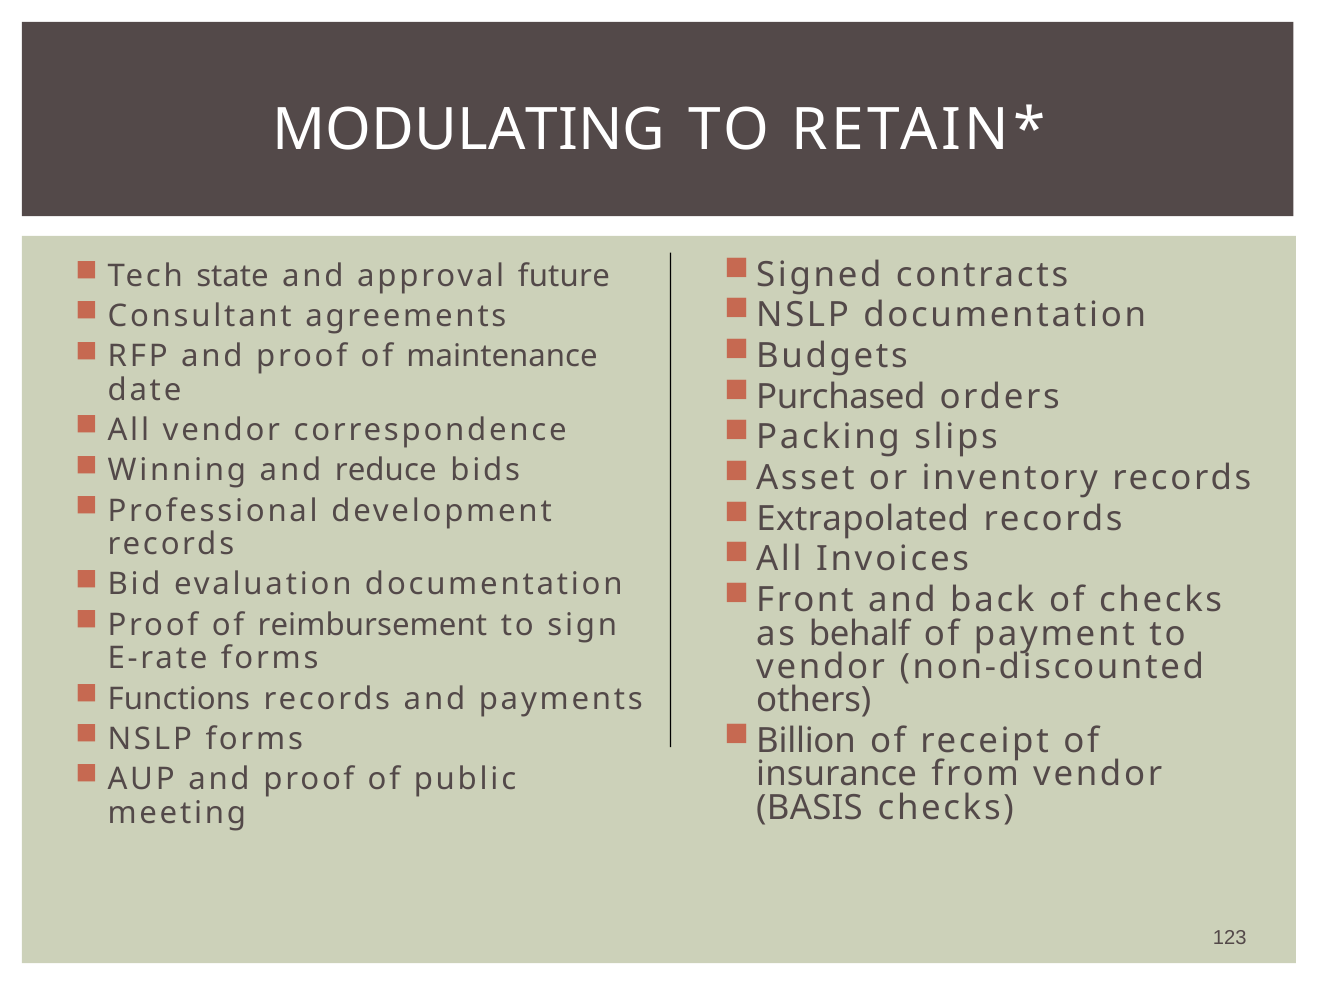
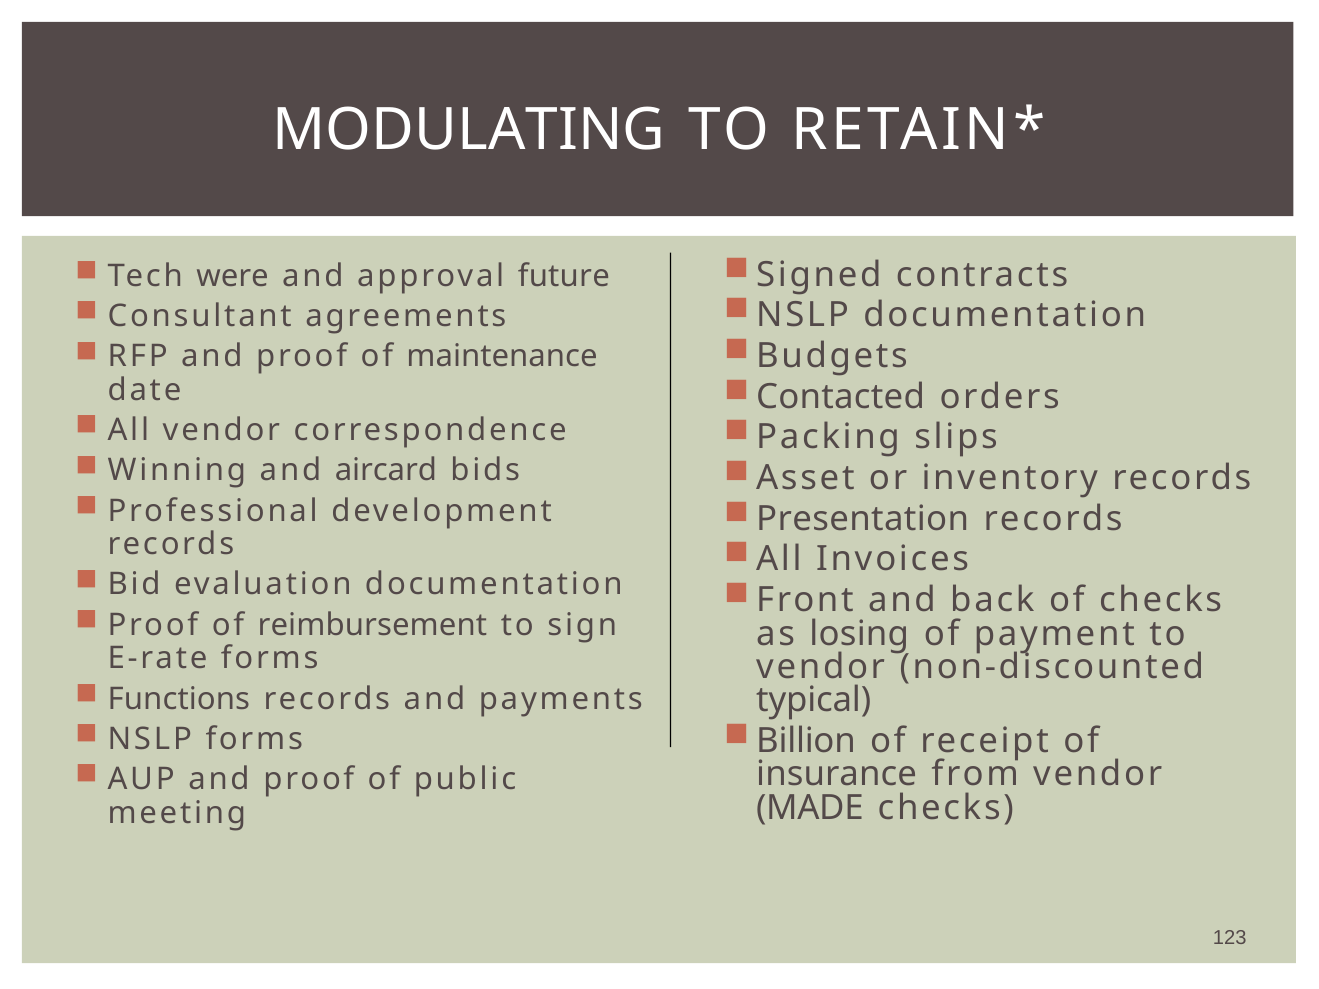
state: state -> were
Purchased: Purchased -> Contacted
reduce: reduce -> aircard
Extrapolated: Extrapolated -> Presentation
behalf: behalf -> losing
others: others -> typical
BASIS: BASIS -> MADE
